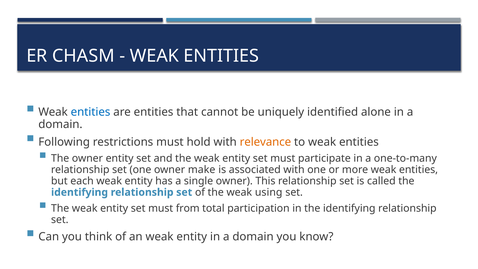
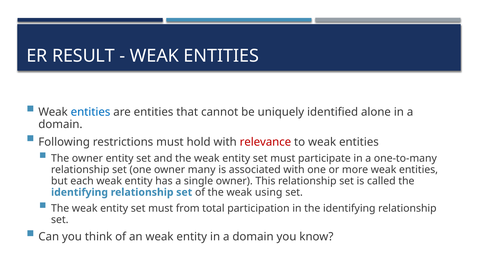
CHASM: CHASM -> RESULT
relevance colour: orange -> red
make: make -> many
